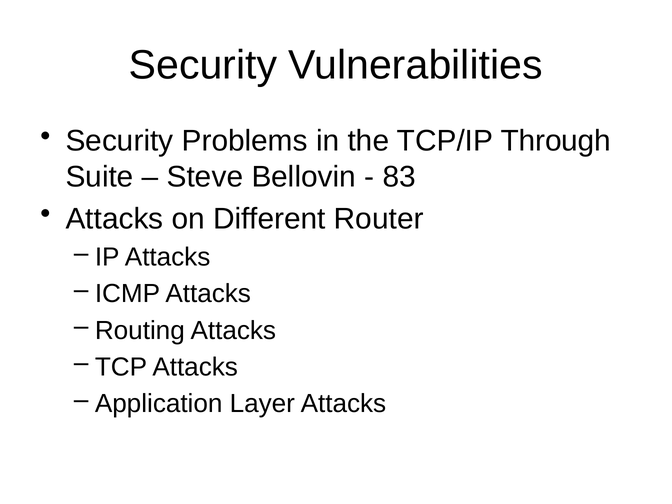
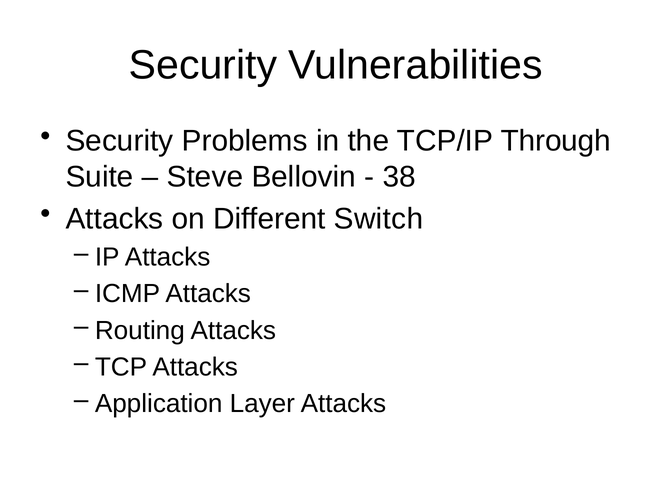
83: 83 -> 38
Router: Router -> Switch
